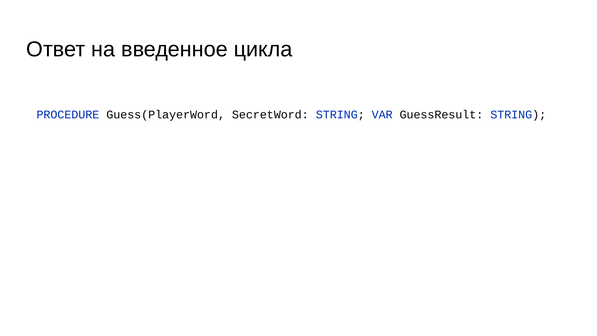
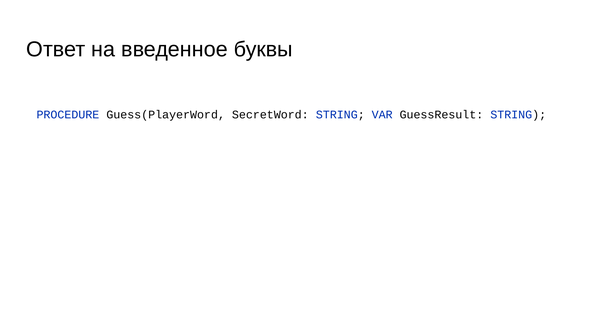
цикла: цикла -> буквы
